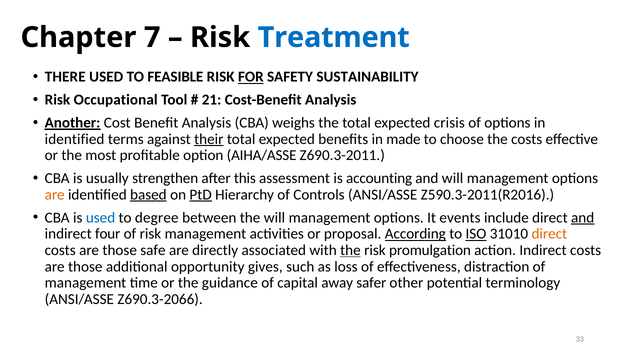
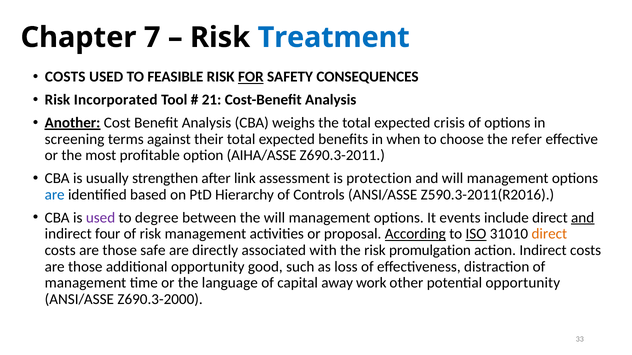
THERE at (65, 77): THERE -> COSTS
SUSTAINABILITY: SUSTAINABILITY -> CONSEQUENCES
Occupational: Occupational -> Incorporated
identified at (75, 139): identified -> screening
their underline: present -> none
made: made -> when
the costs: costs -> refer
this: this -> link
accounting: accounting -> protection
are at (55, 195) colour: orange -> blue
based underline: present -> none
PtD underline: present -> none
used at (101, 218) colour: blue -> purple
the at (350, 251) underline: present -> none
gives: gives -> good
guidance: guidance -> language
safer: safer -> work
potential terminology: terminology -> opportunity
Z690.3-2066: Z690.3-2066 -> Z690.3-2000
